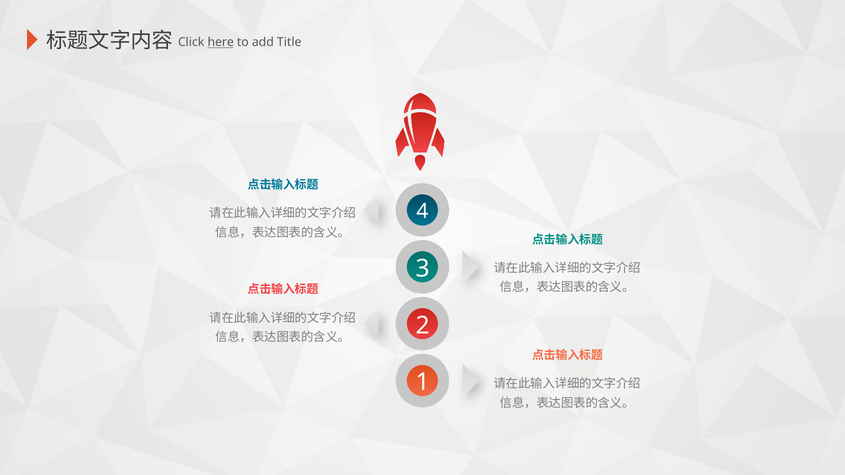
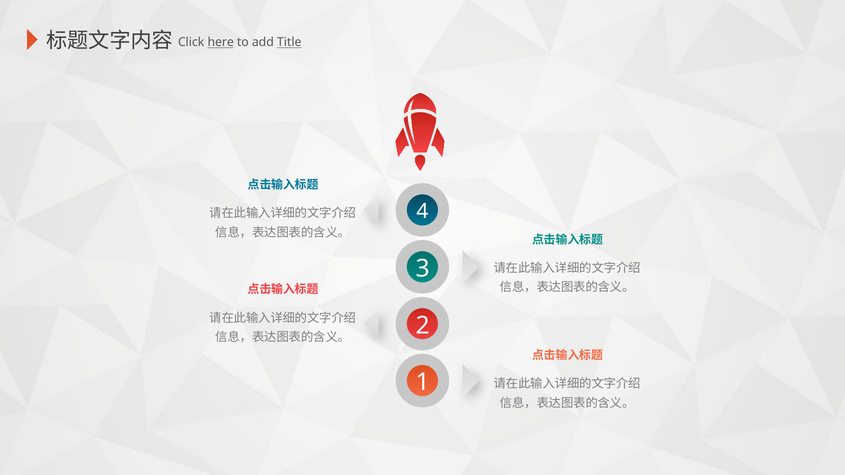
Title underline: none -> present
